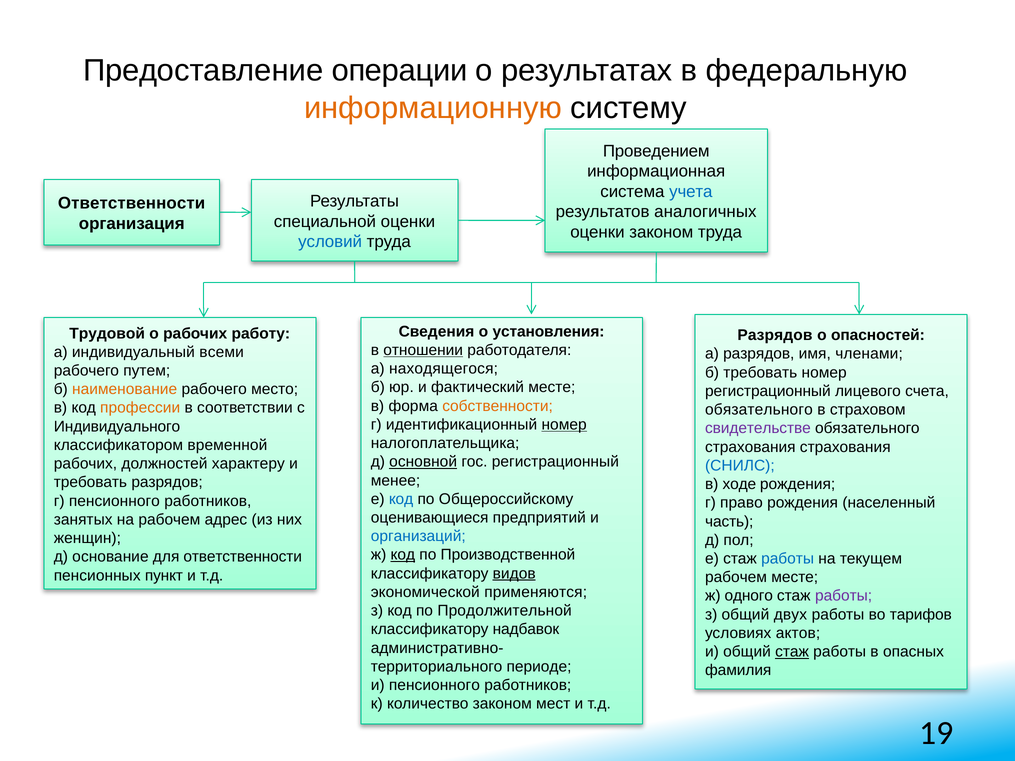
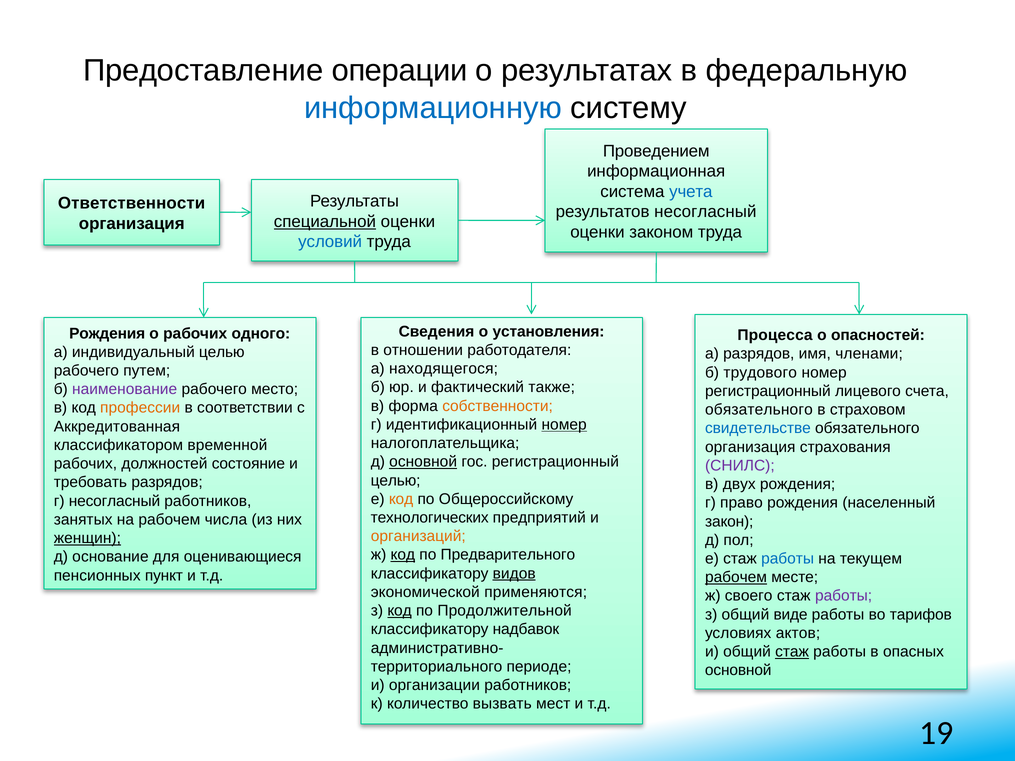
информационную colour: orange -> blue
результатов аналогичных: аналогичных -> несогласный
специальной underline: none -> present
Трудовой at (107, 334): Трудовой -> Рождения
работу: работу -> одного
Разрядов at (775, 335): Разрядов -> Процесса
отношении underline: present -> none
индивидуальный всеми: всеми -> целью
б требовать: требовать -> трудового
фактический месте: месте -> также
наименование colour: orange -> purple
Индивидуального: Индивидуального -> Аккредитованная
свидетельстве colour: purple -> blue
страхования at (750, 447): страхования -> организация
характеру: характеру -> состояние
СНИЛС colour: blue -> purple
менее at (396, 481): менее -> целью
ходе: ходе -> двух
код at (401, 499) colour: blue -> orange
г пенсионного: пенсионного -> несогласный
оценивающиеся: оценивающиеся -> технологических
адрес: адрес -> числа
часть: часть -> закон
организаций colour: blue -> orange
женщин underline: none -> present
Производственной: Производственной -> Предварительного
для ответственности: ответственности -> оценивающиеся
рабочем at (736, 577) underline: none -> present
одного: одного -> своего
код at (400, 611) underline: none -> present
двух: двух -> виде
фамилия at (738, 671): фамилия -> основной
и пенсионного: пенсионного -> организации
количество законом: законом -> вызвать
